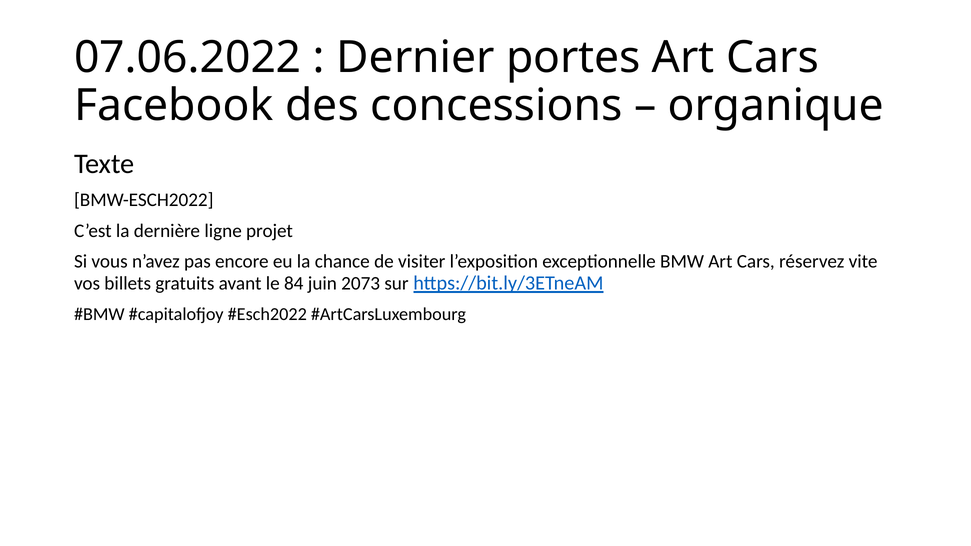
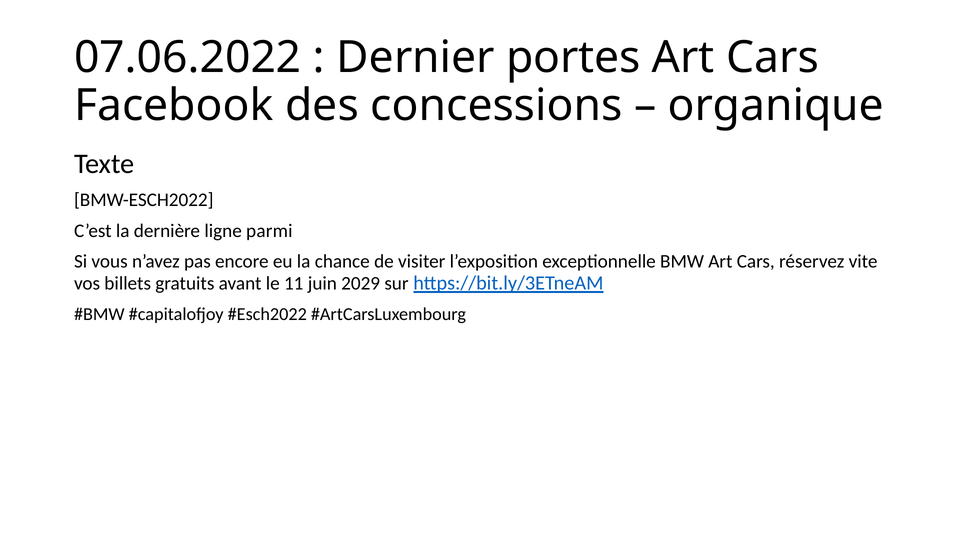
projet: projet -> parmi
84: 84 -> 11
2073: 2073 -> 2029
